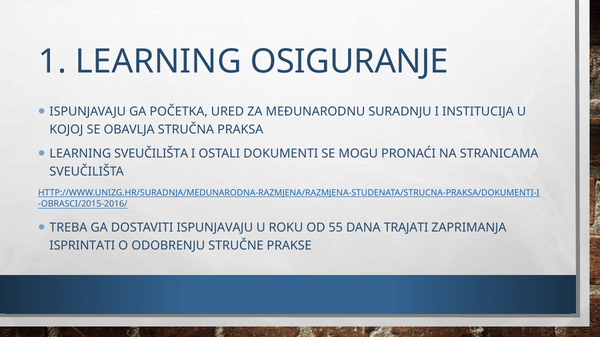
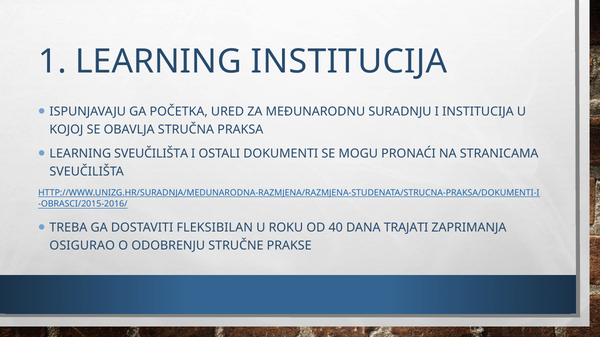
LEARNING OSIGURANJE: OSIGURANJE -> INSTITUCIJA
DOSTAVITI ISPUNJAVAJU: ISPUNJAVAJU -> FLEKSIBILAN
55: 55 -> 40
ISPRINTATI: ISPRINTATI -> OSIGURAO
